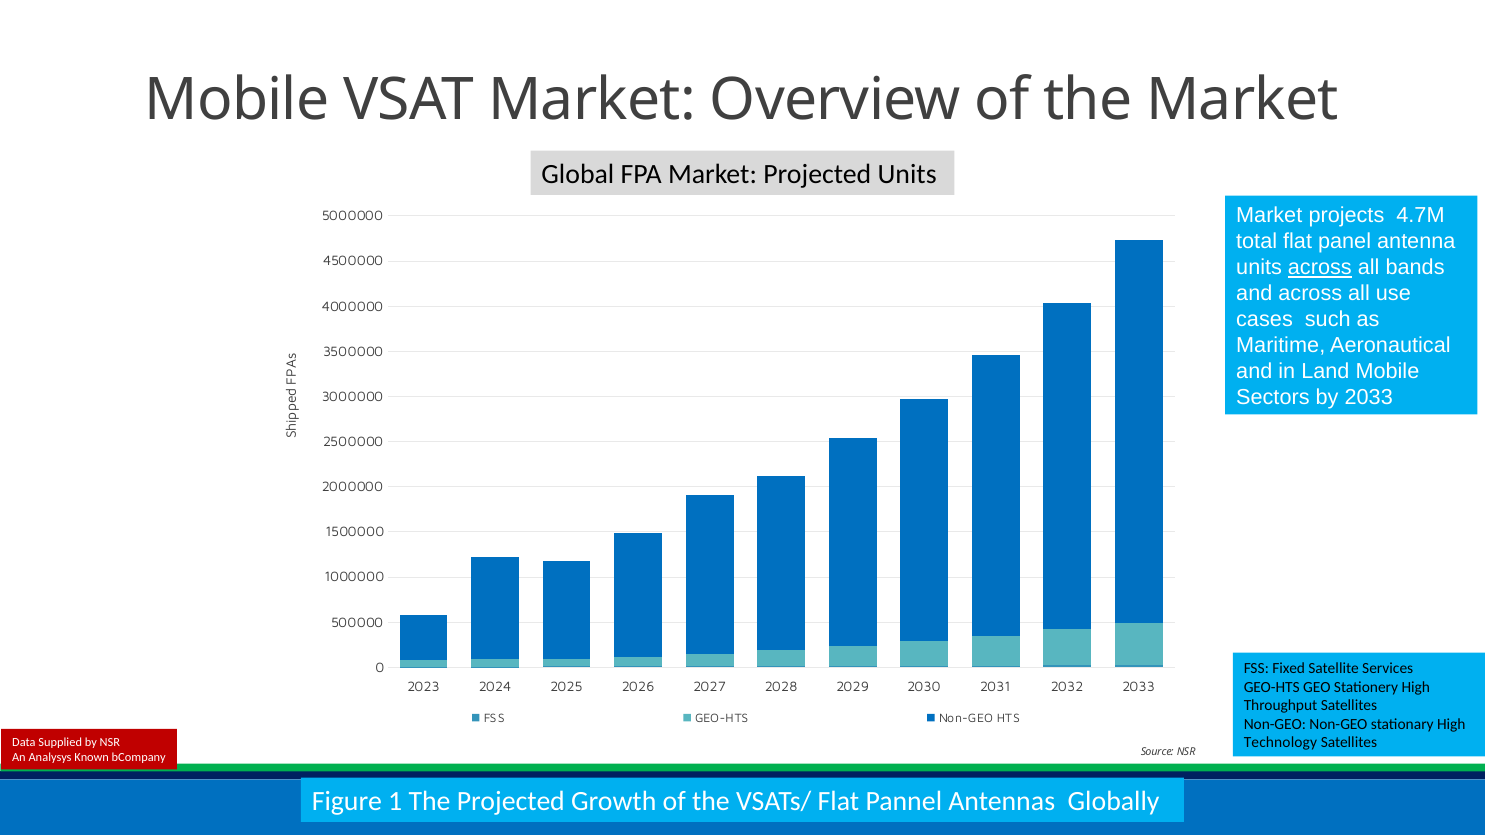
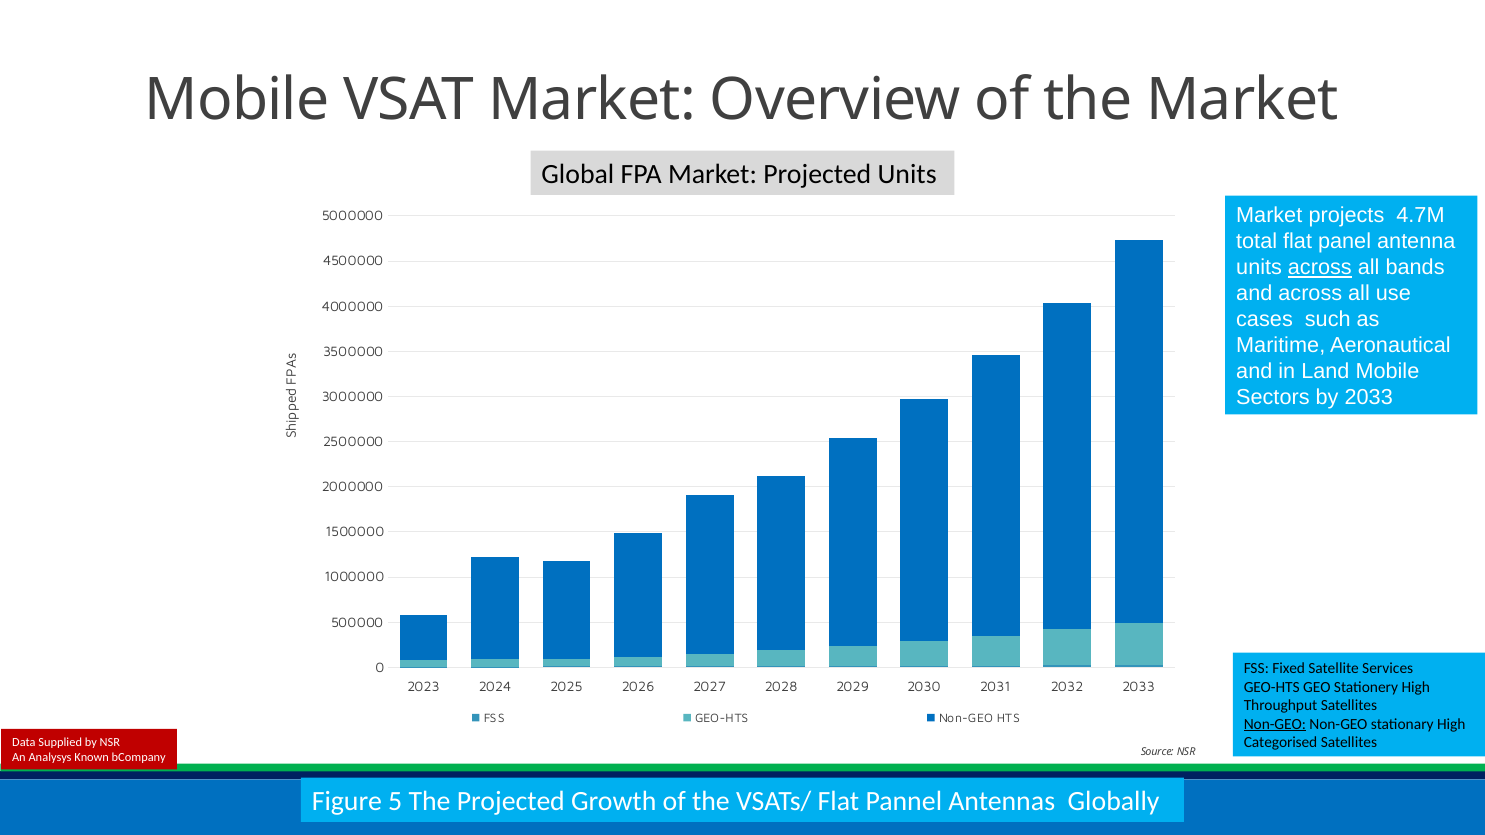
Non-GEO at (1275, 724) underline: none -> present
Technology: Technology -> Categorised
1: 1 -> 5
